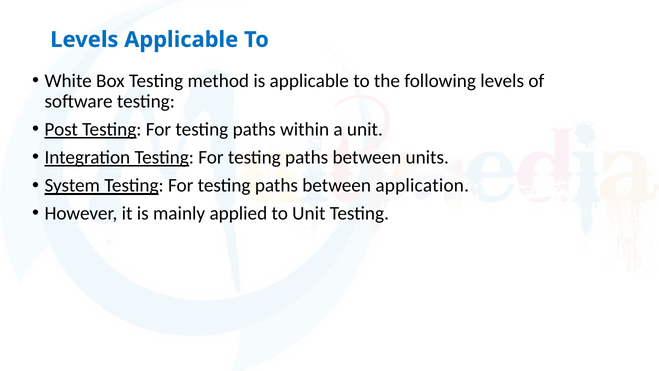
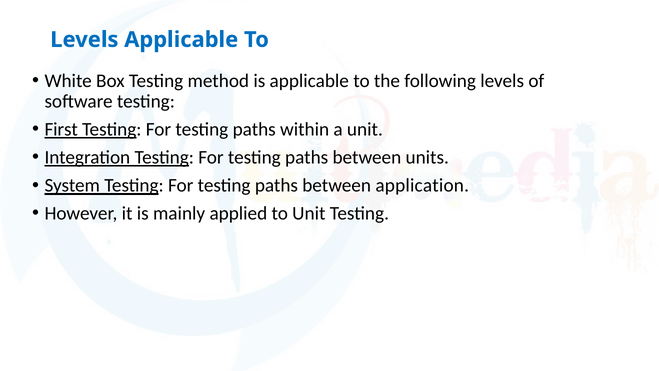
Post: Post -> First
